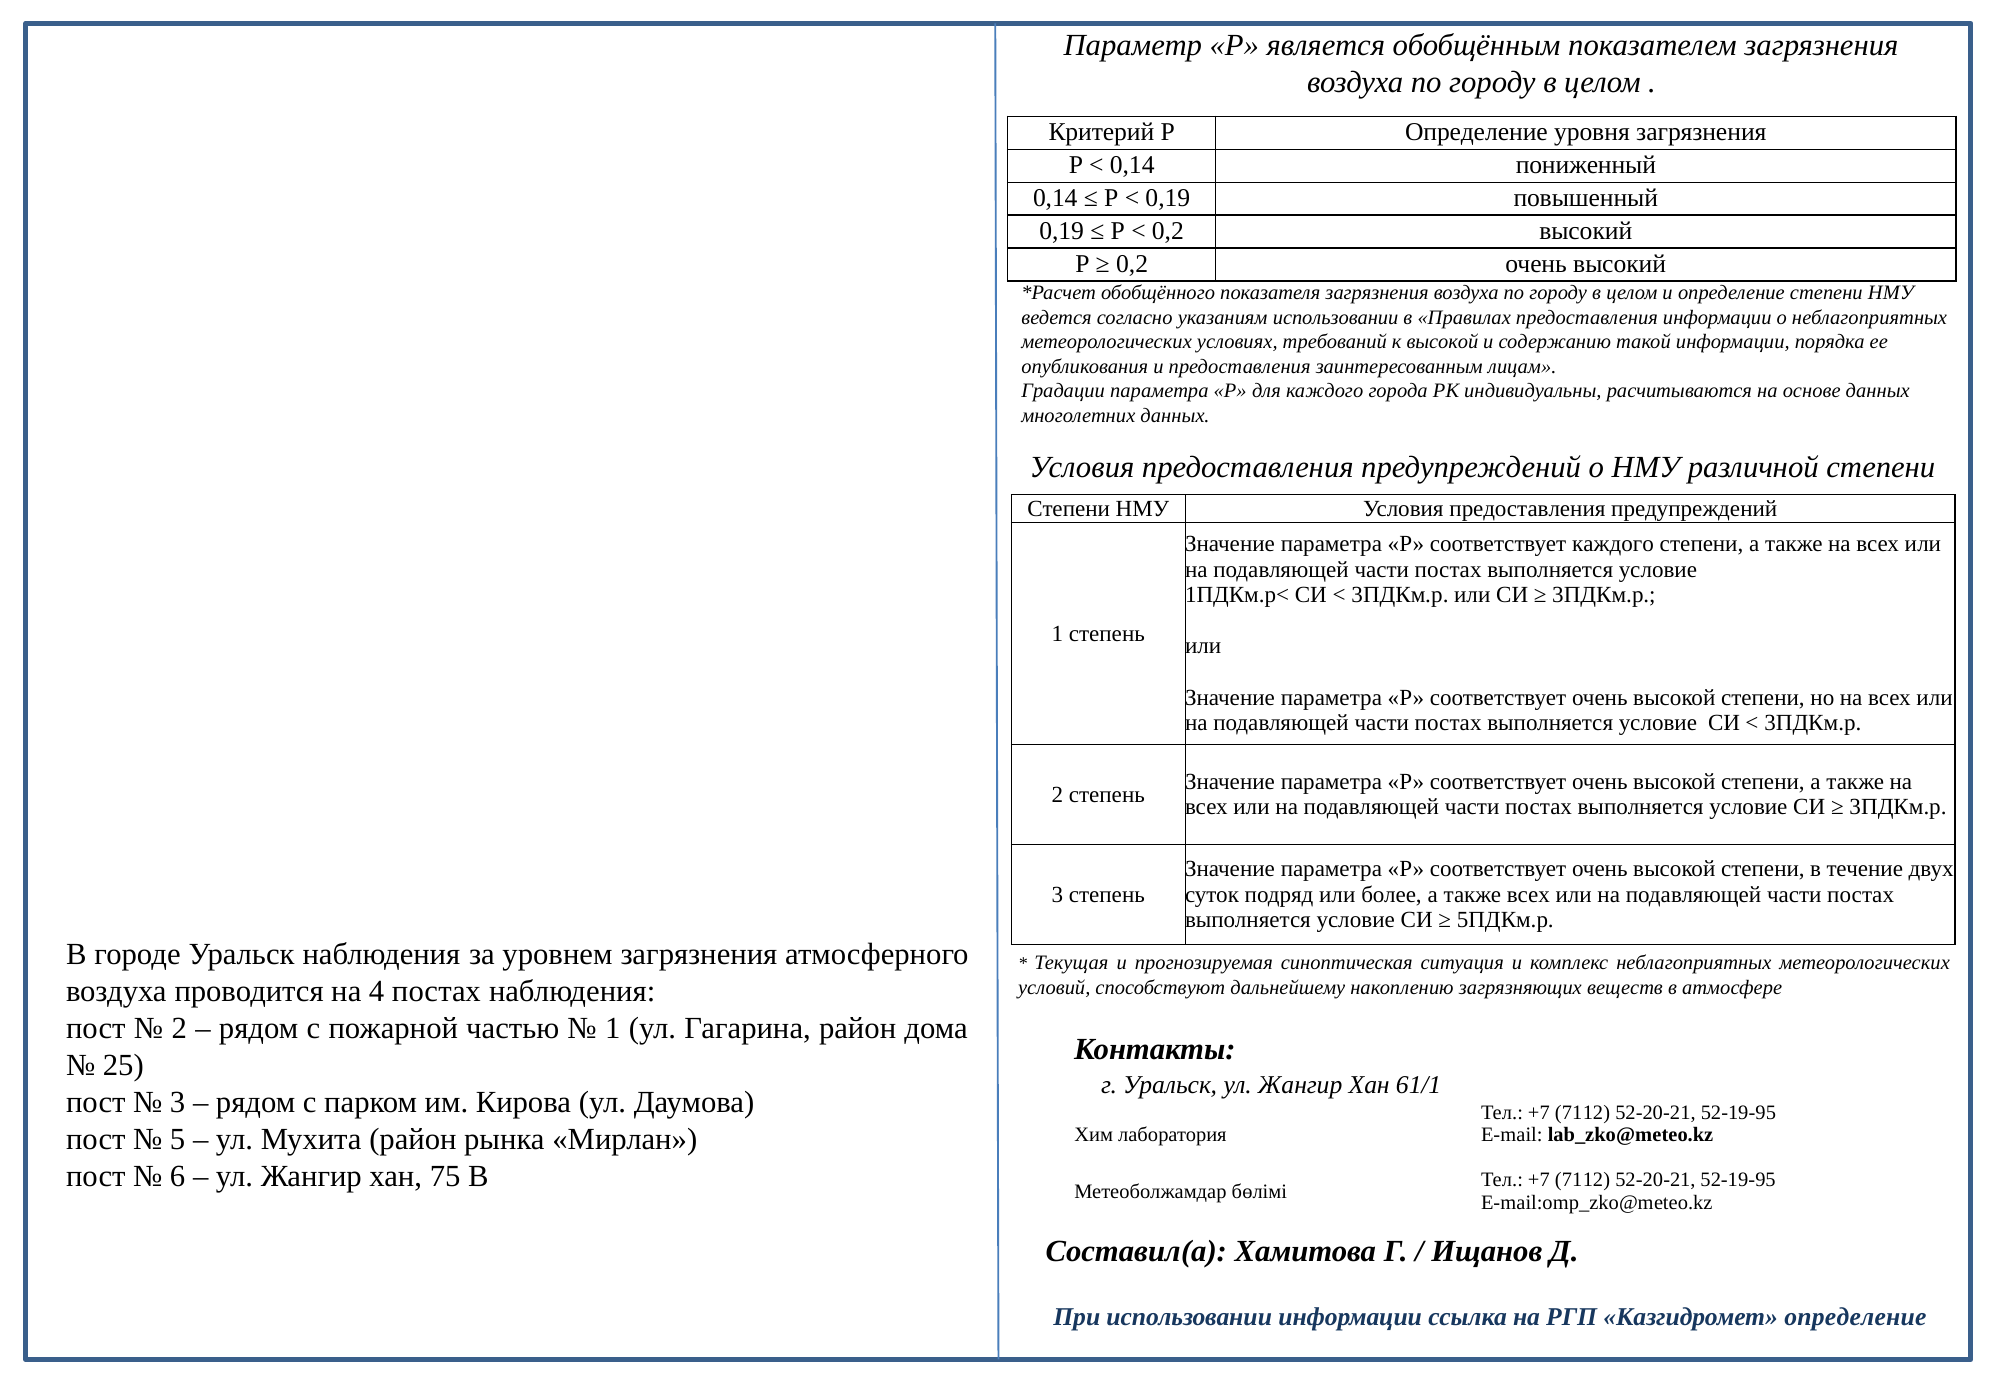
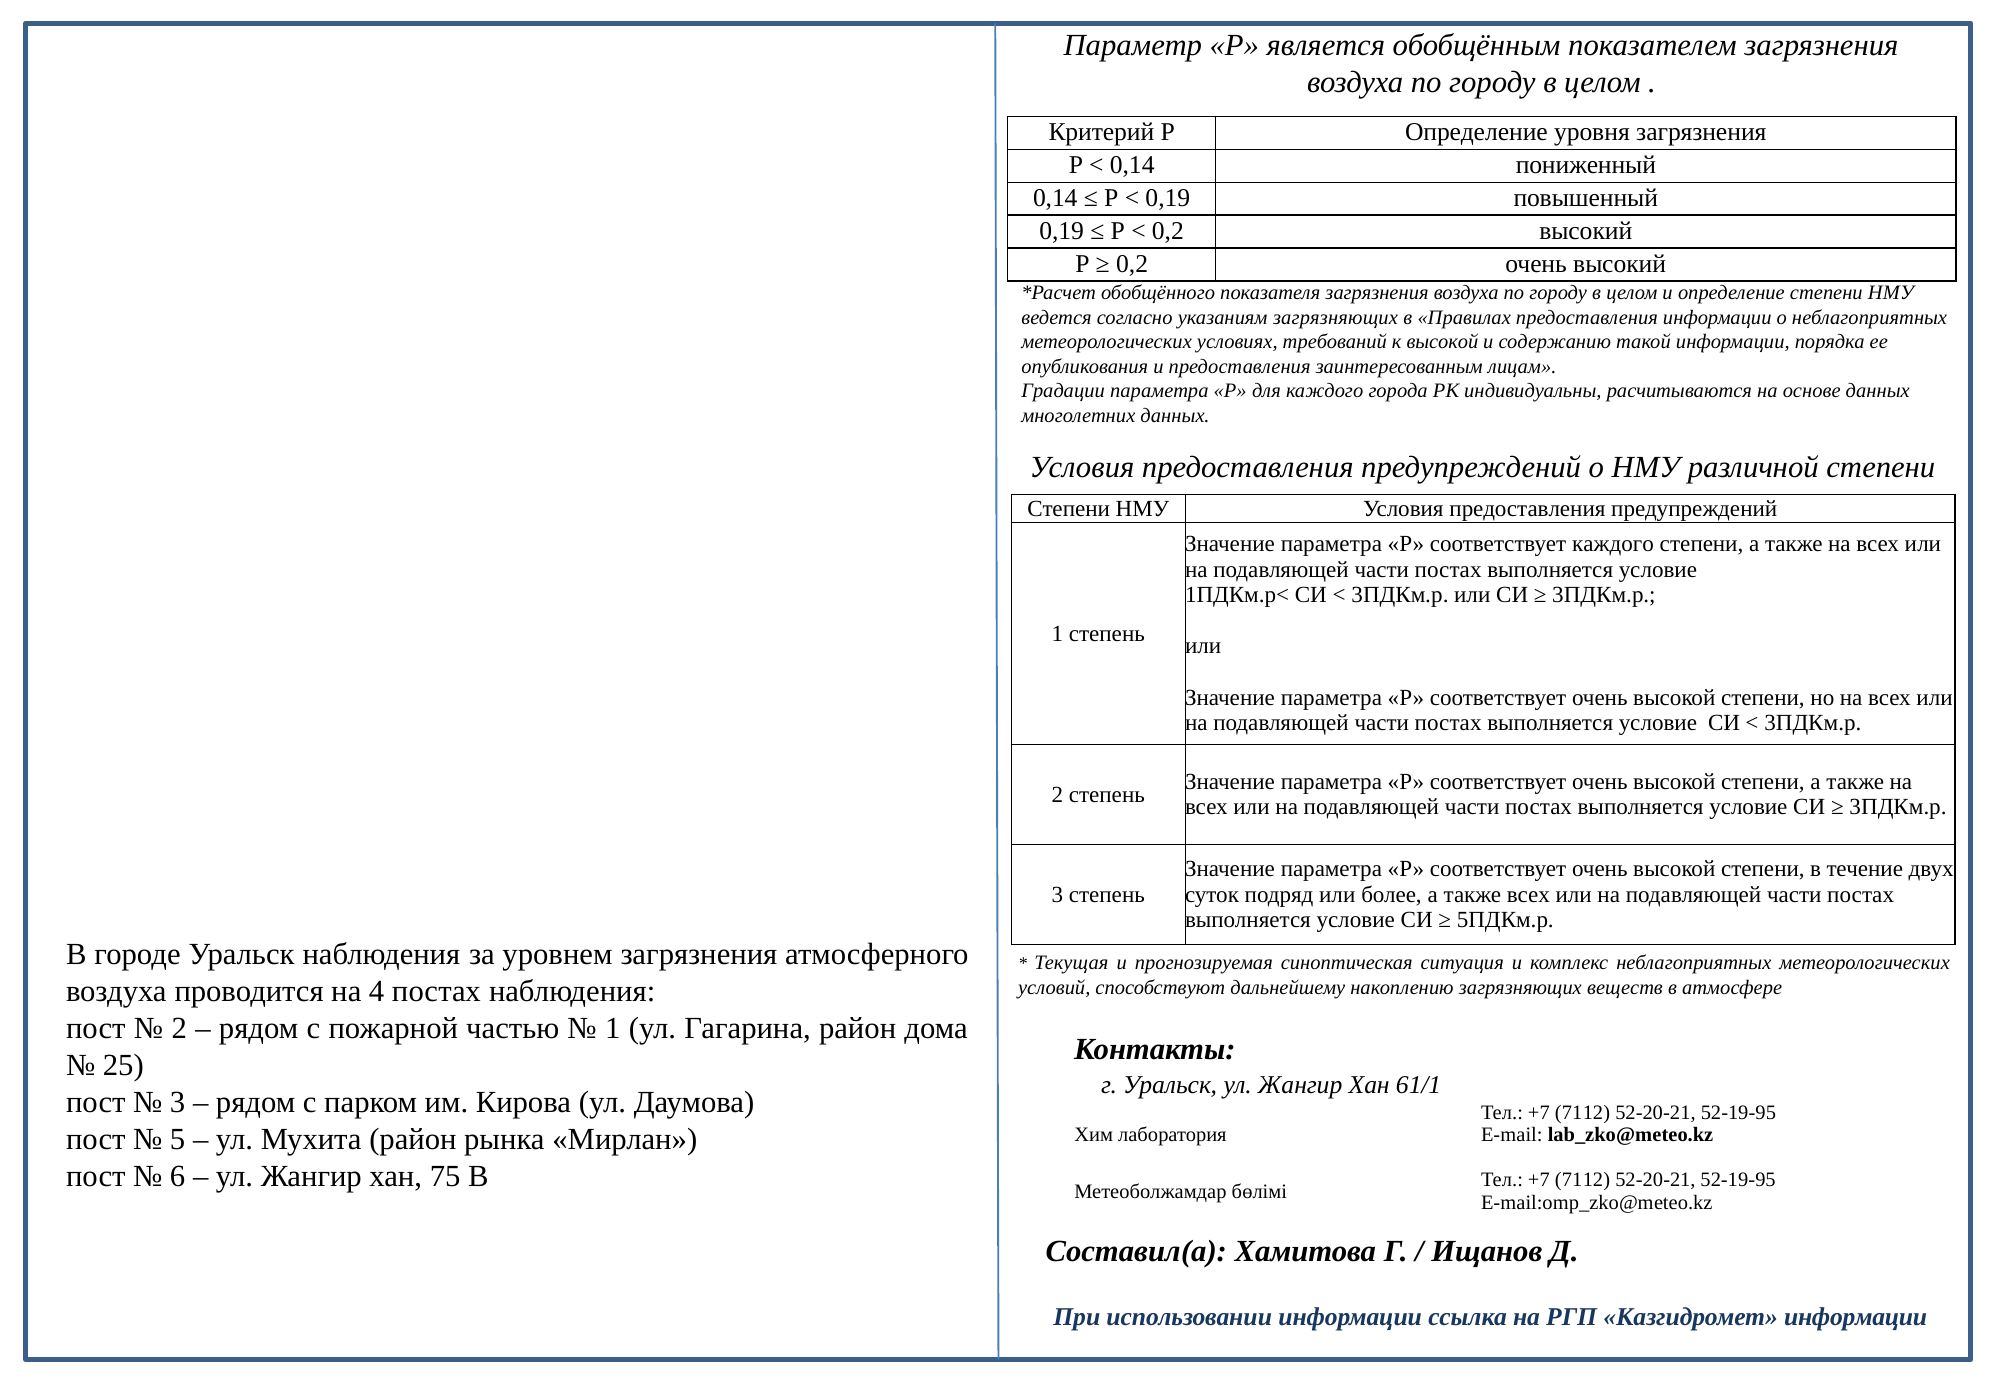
указаниям использовании: использовании -> загрязняющих
Казгидромет определение: определение -> информации
